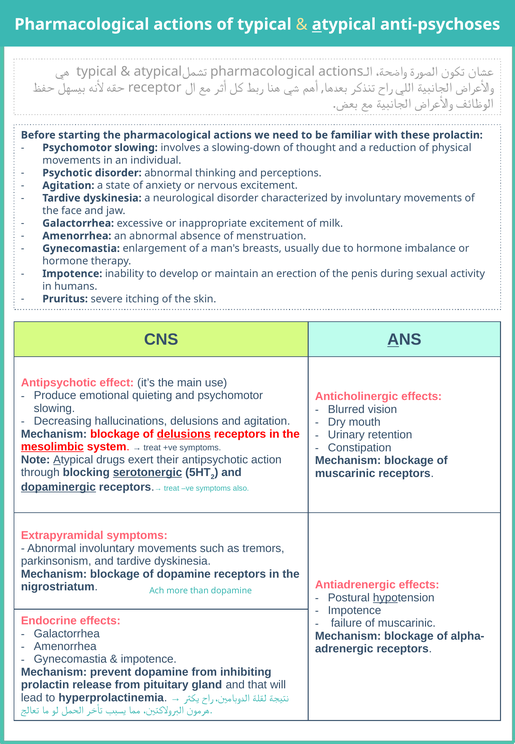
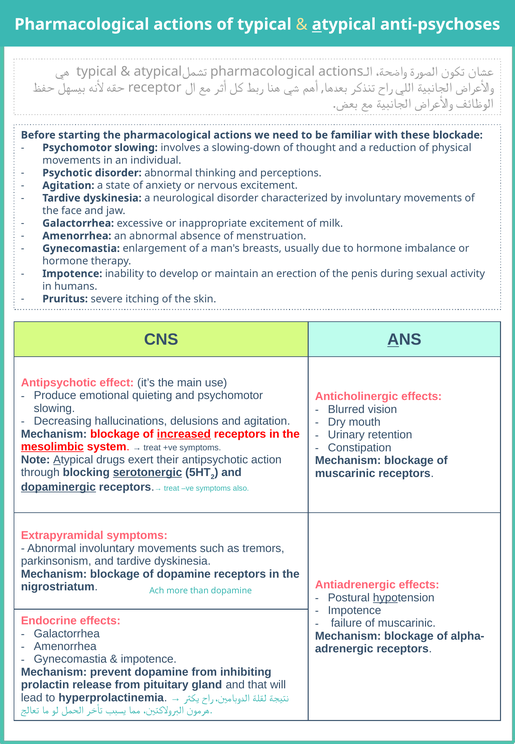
these prolactin: prolactin -> blockade
of delusions: delusions -> increased
